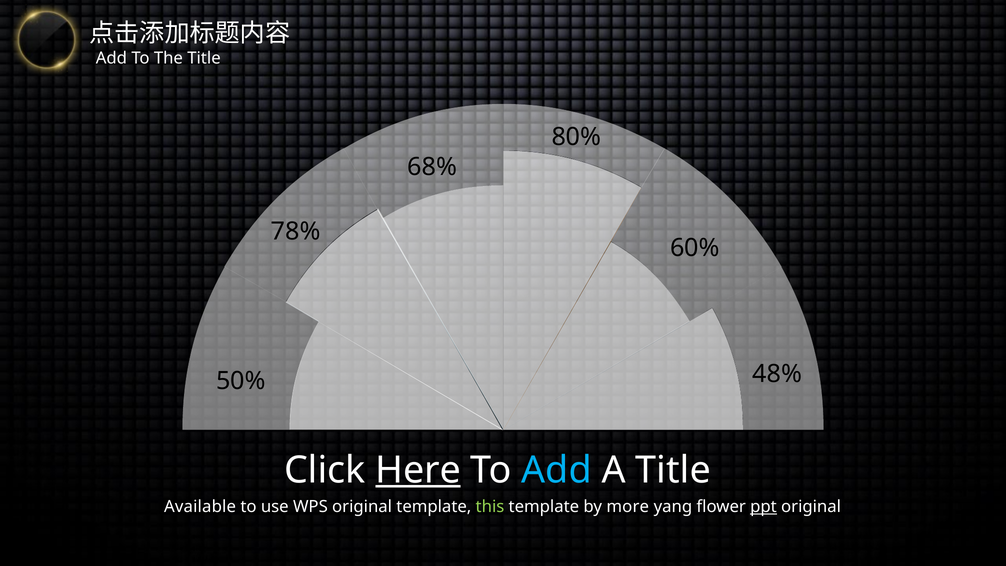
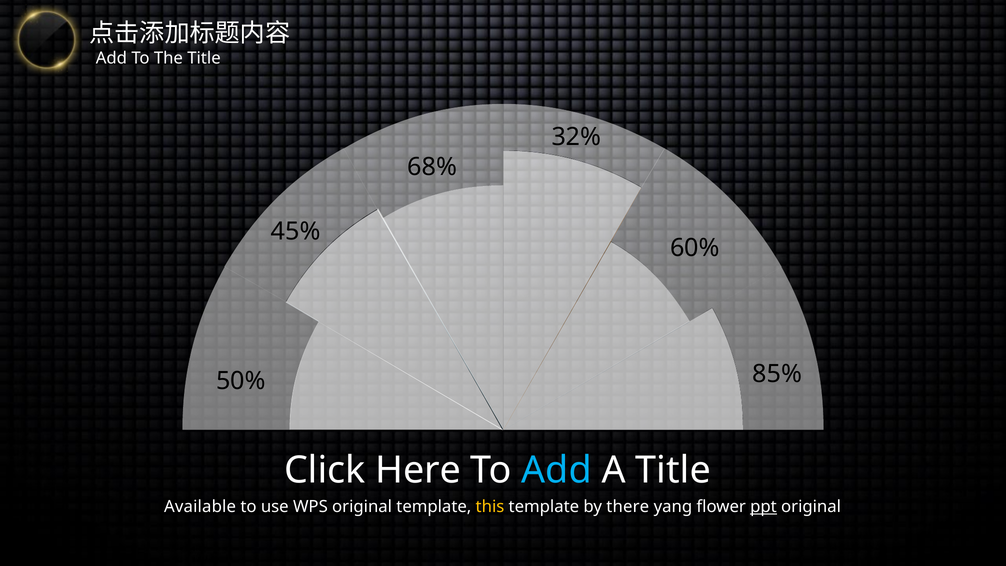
80%: 80% -> 32%
78%: 78% -> 45%
48%: 48% -> 85%
Here underline: present -> none
this colour: light green -> yellow
more: more -> there
